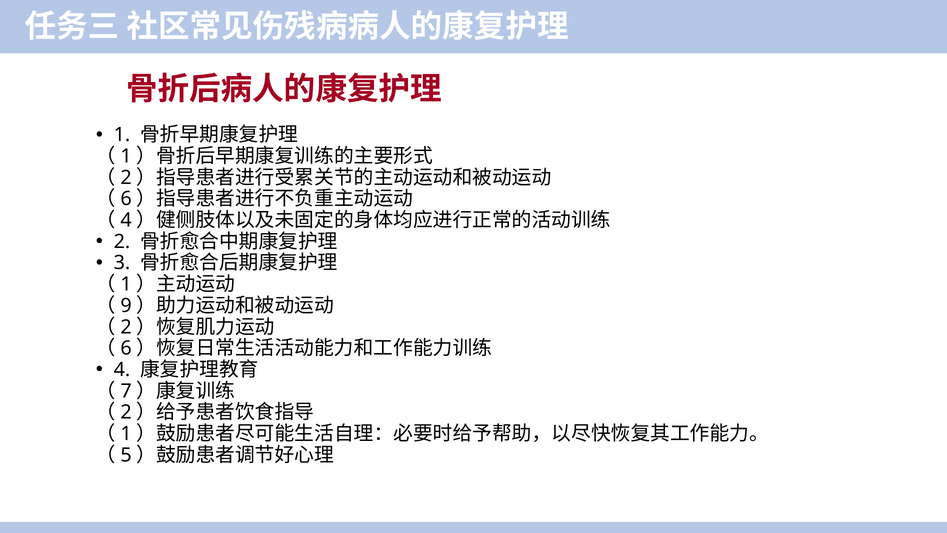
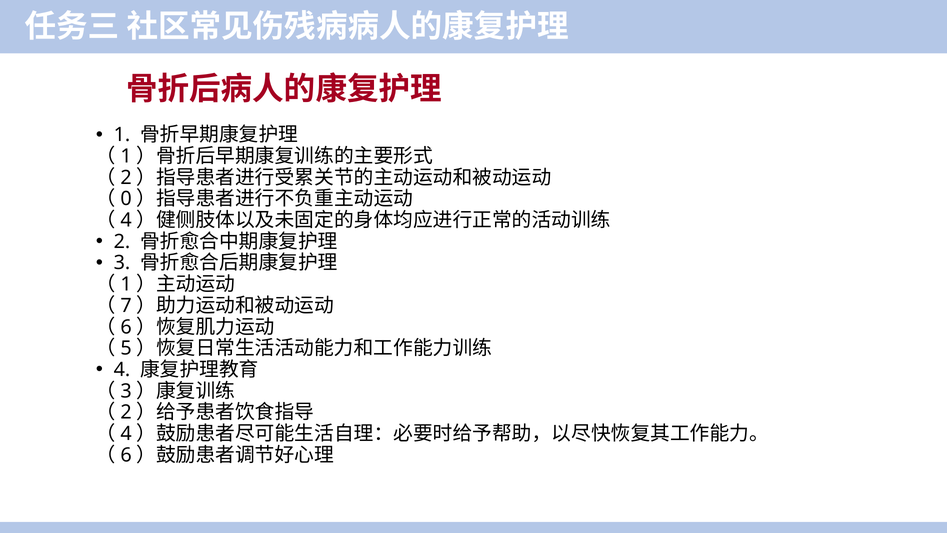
6 at (126, 199): 6 -> 0
9: 9 -> 7
2 at (126, 327): 2 -> 6
6 at (126, 348): 6 -> 5
7 at (126, 391): 7 -> 3
1 at (126, 434): 1 -> 4
5 at (126, 455): 5 -> 6
